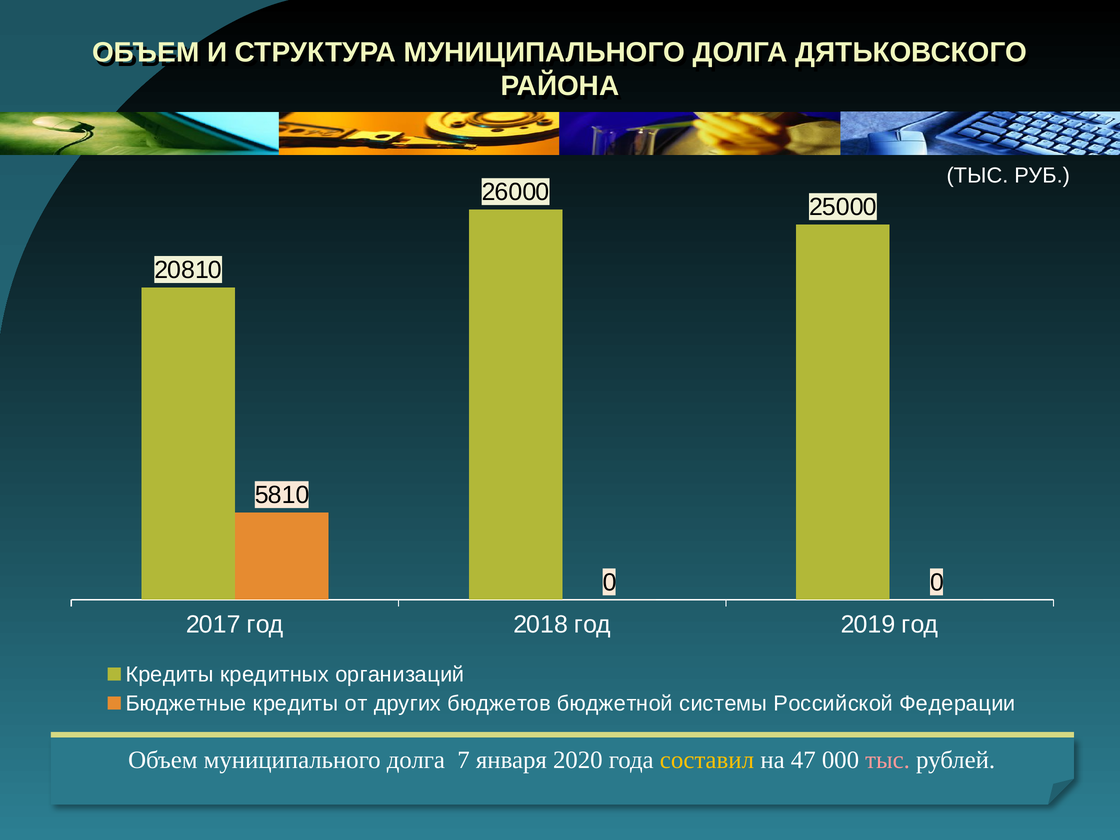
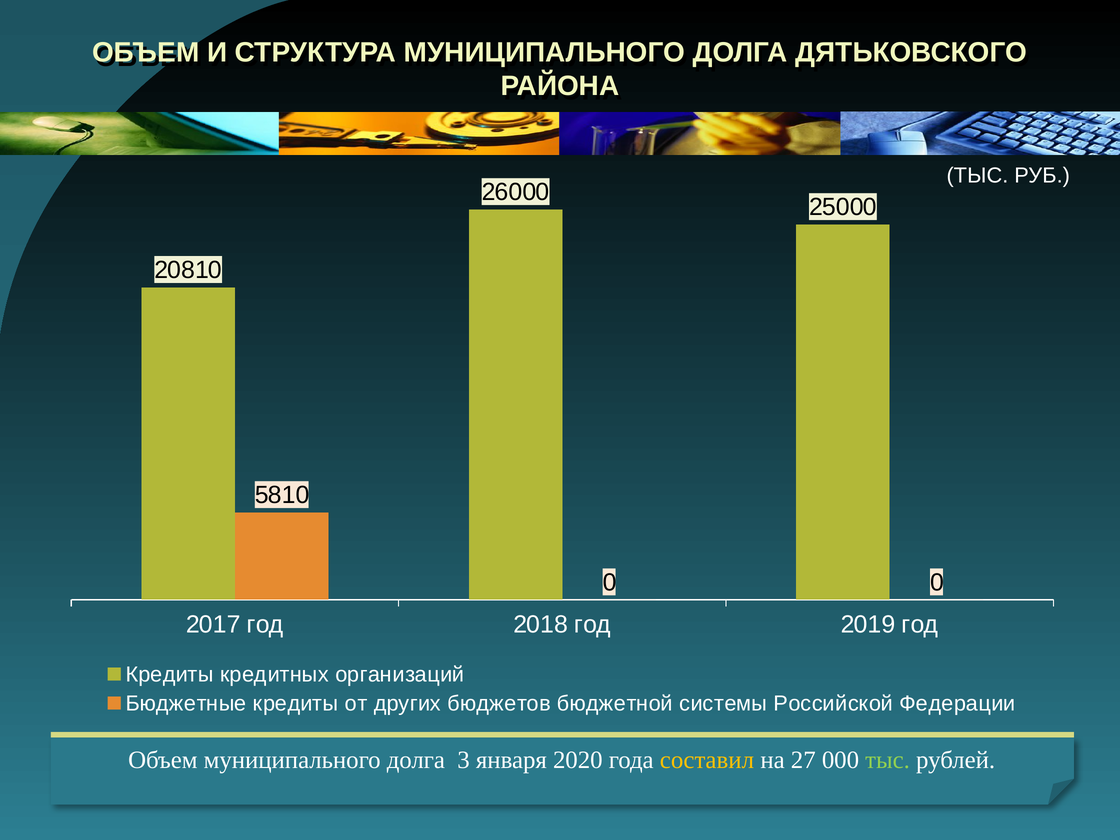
7: 7 -> 3
47: 47 -> 27
тыс at (888, 760) colour: pink -> light green
